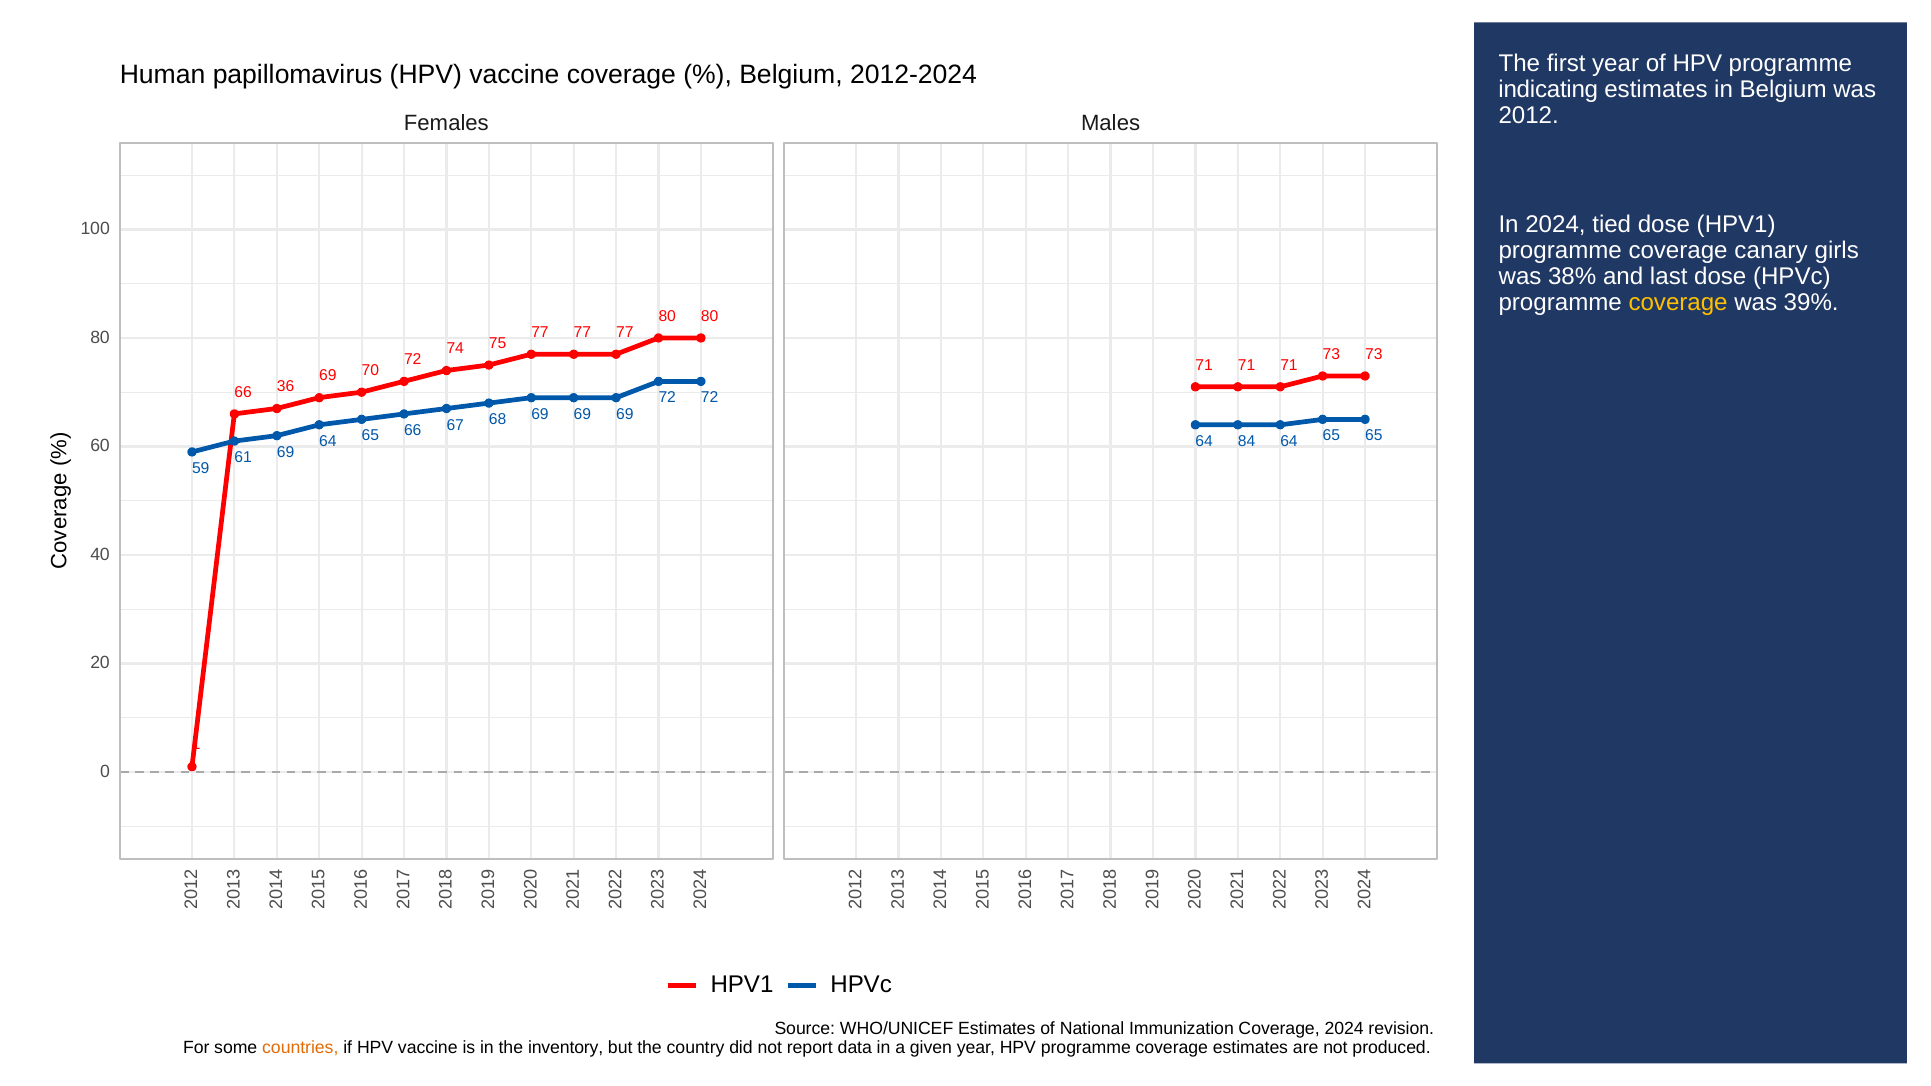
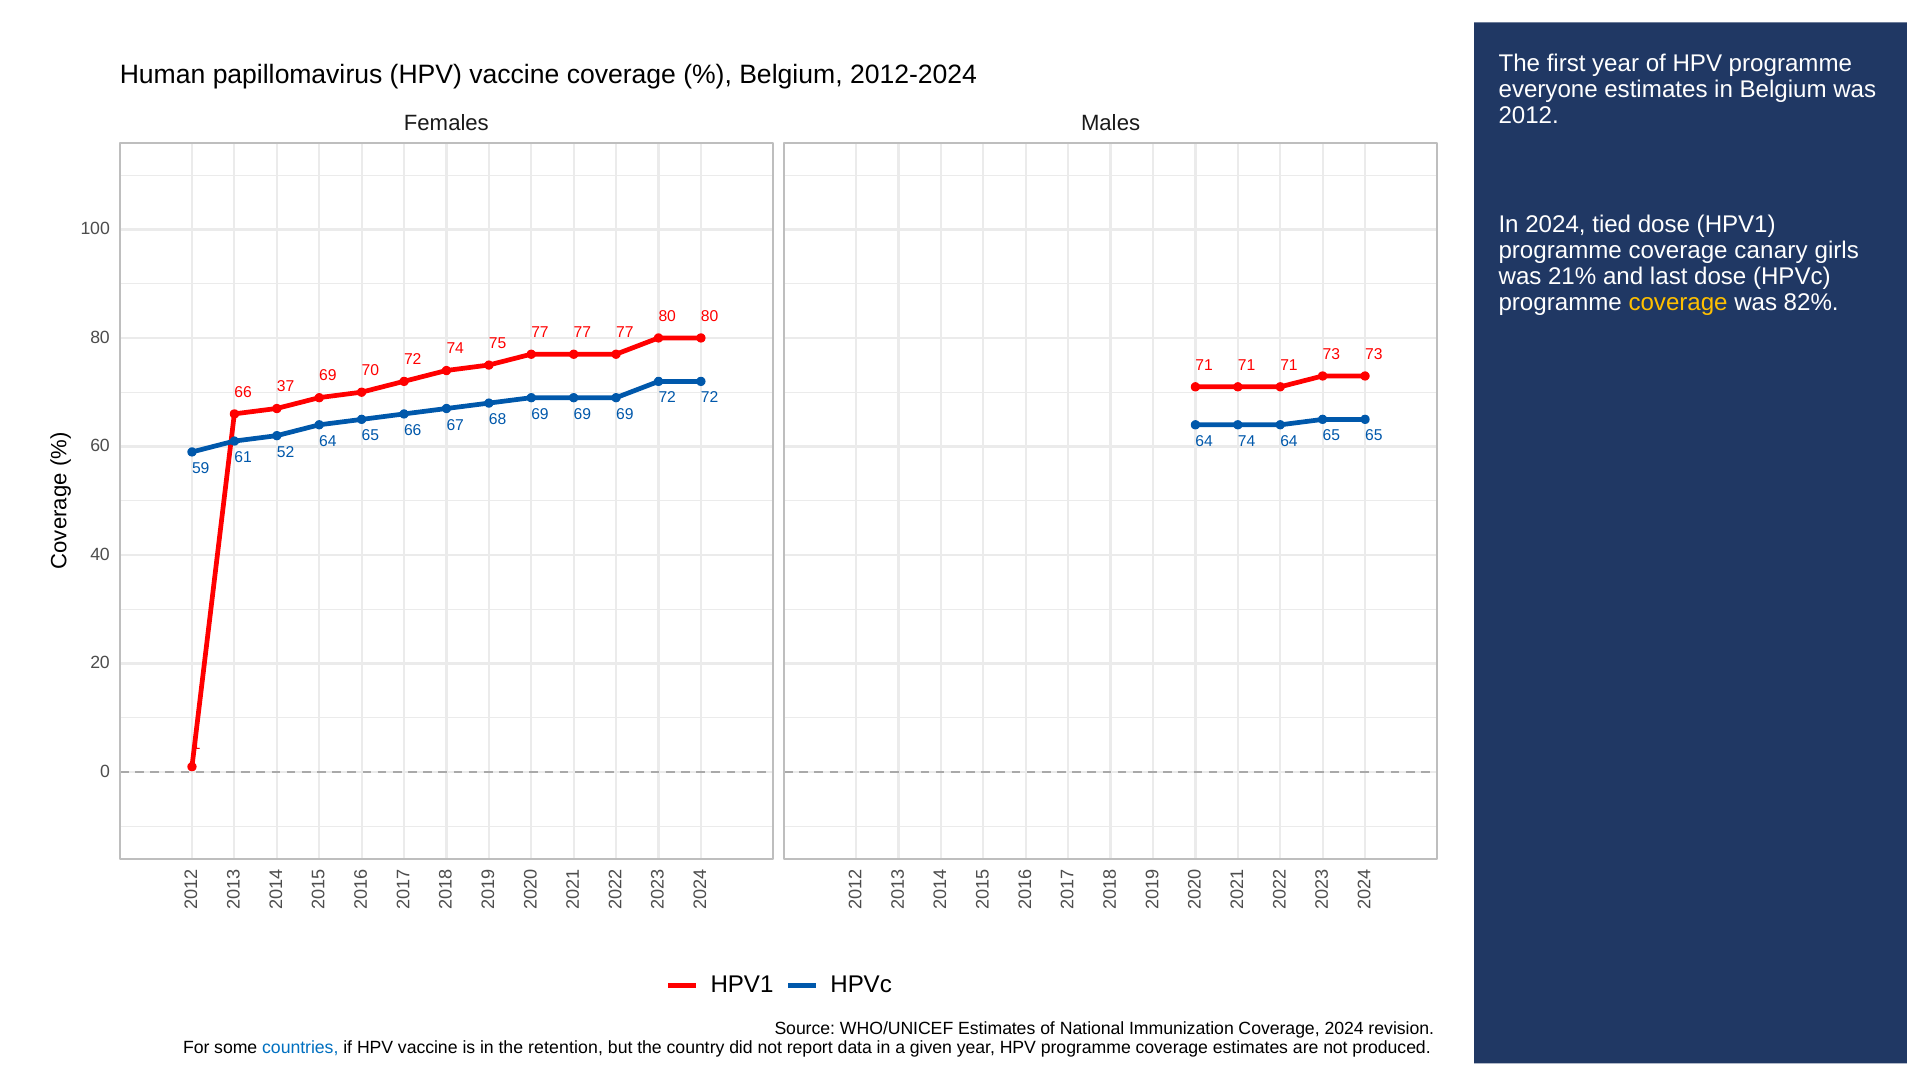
indicating: indicating -> everyone
38%: 38% -> 21%
39%: 39% -> 82%
36: 36 -> 37
64 84: 84 -> 74
61 69: 69 -> 52
countries colour: orange -> blue
inventory: inventory -> retention
